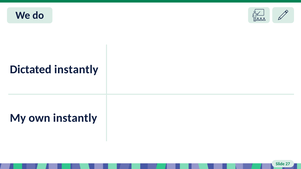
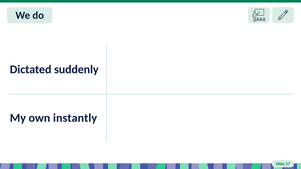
Dictated instantly: instantly -> suddenly
